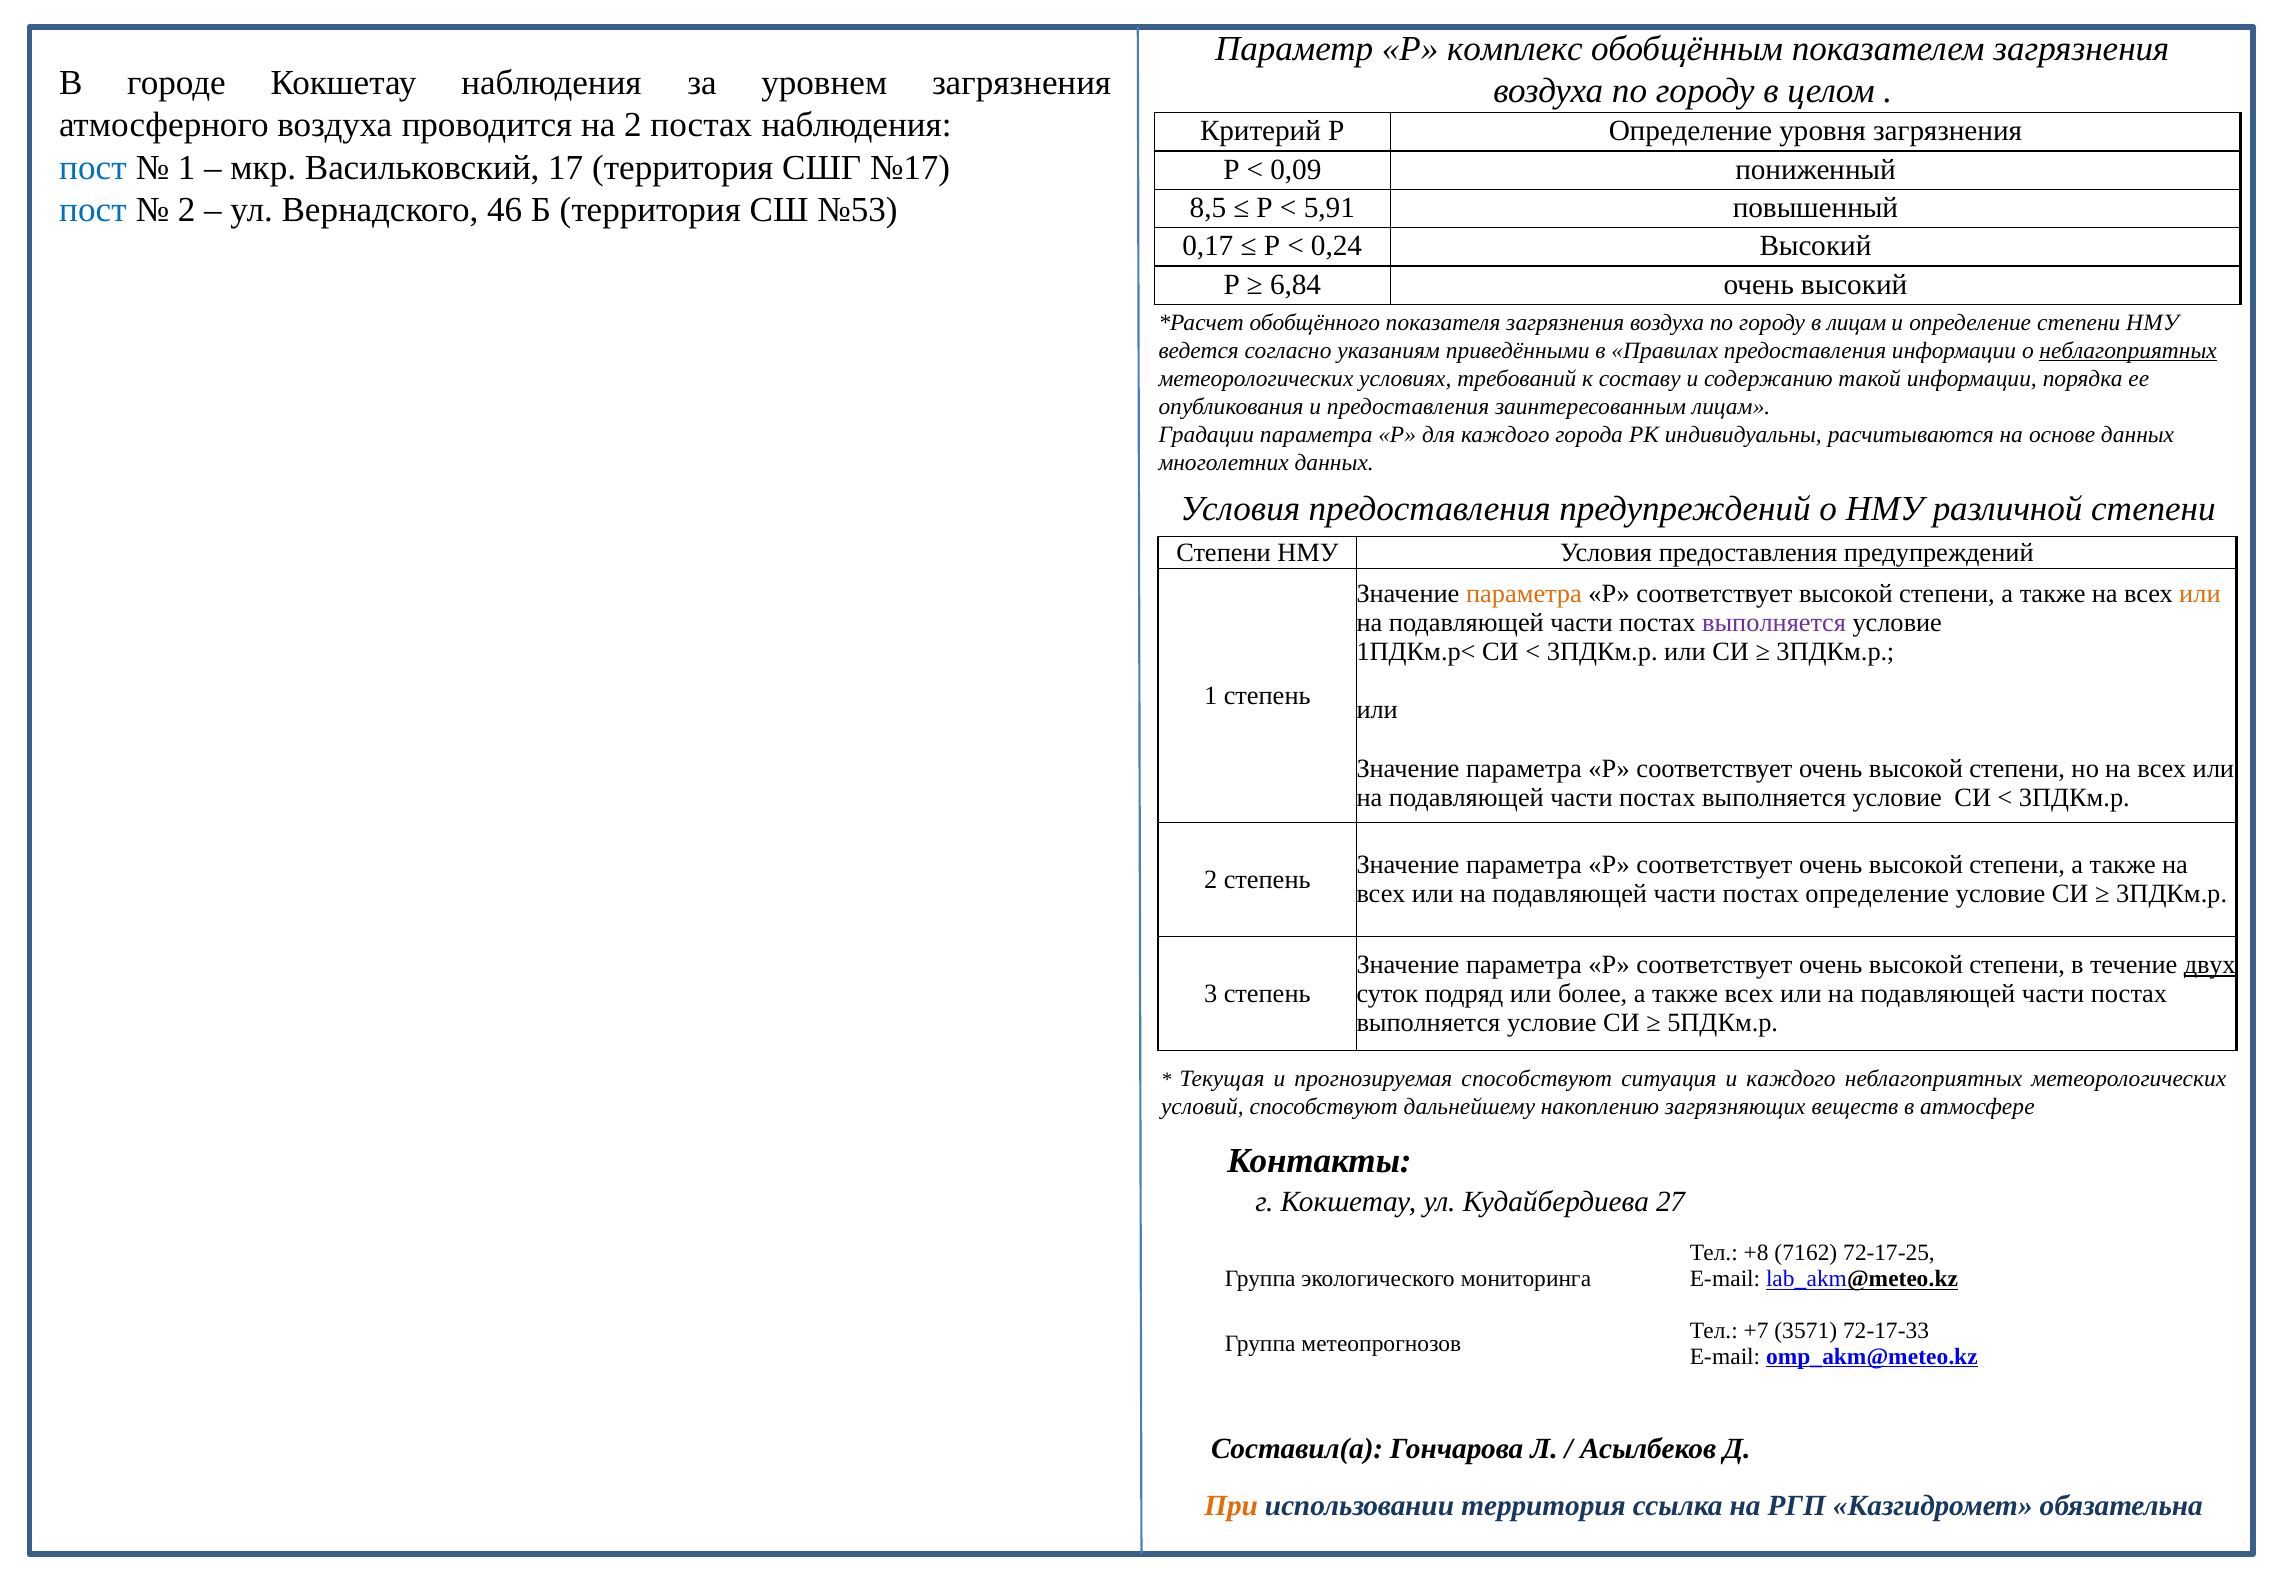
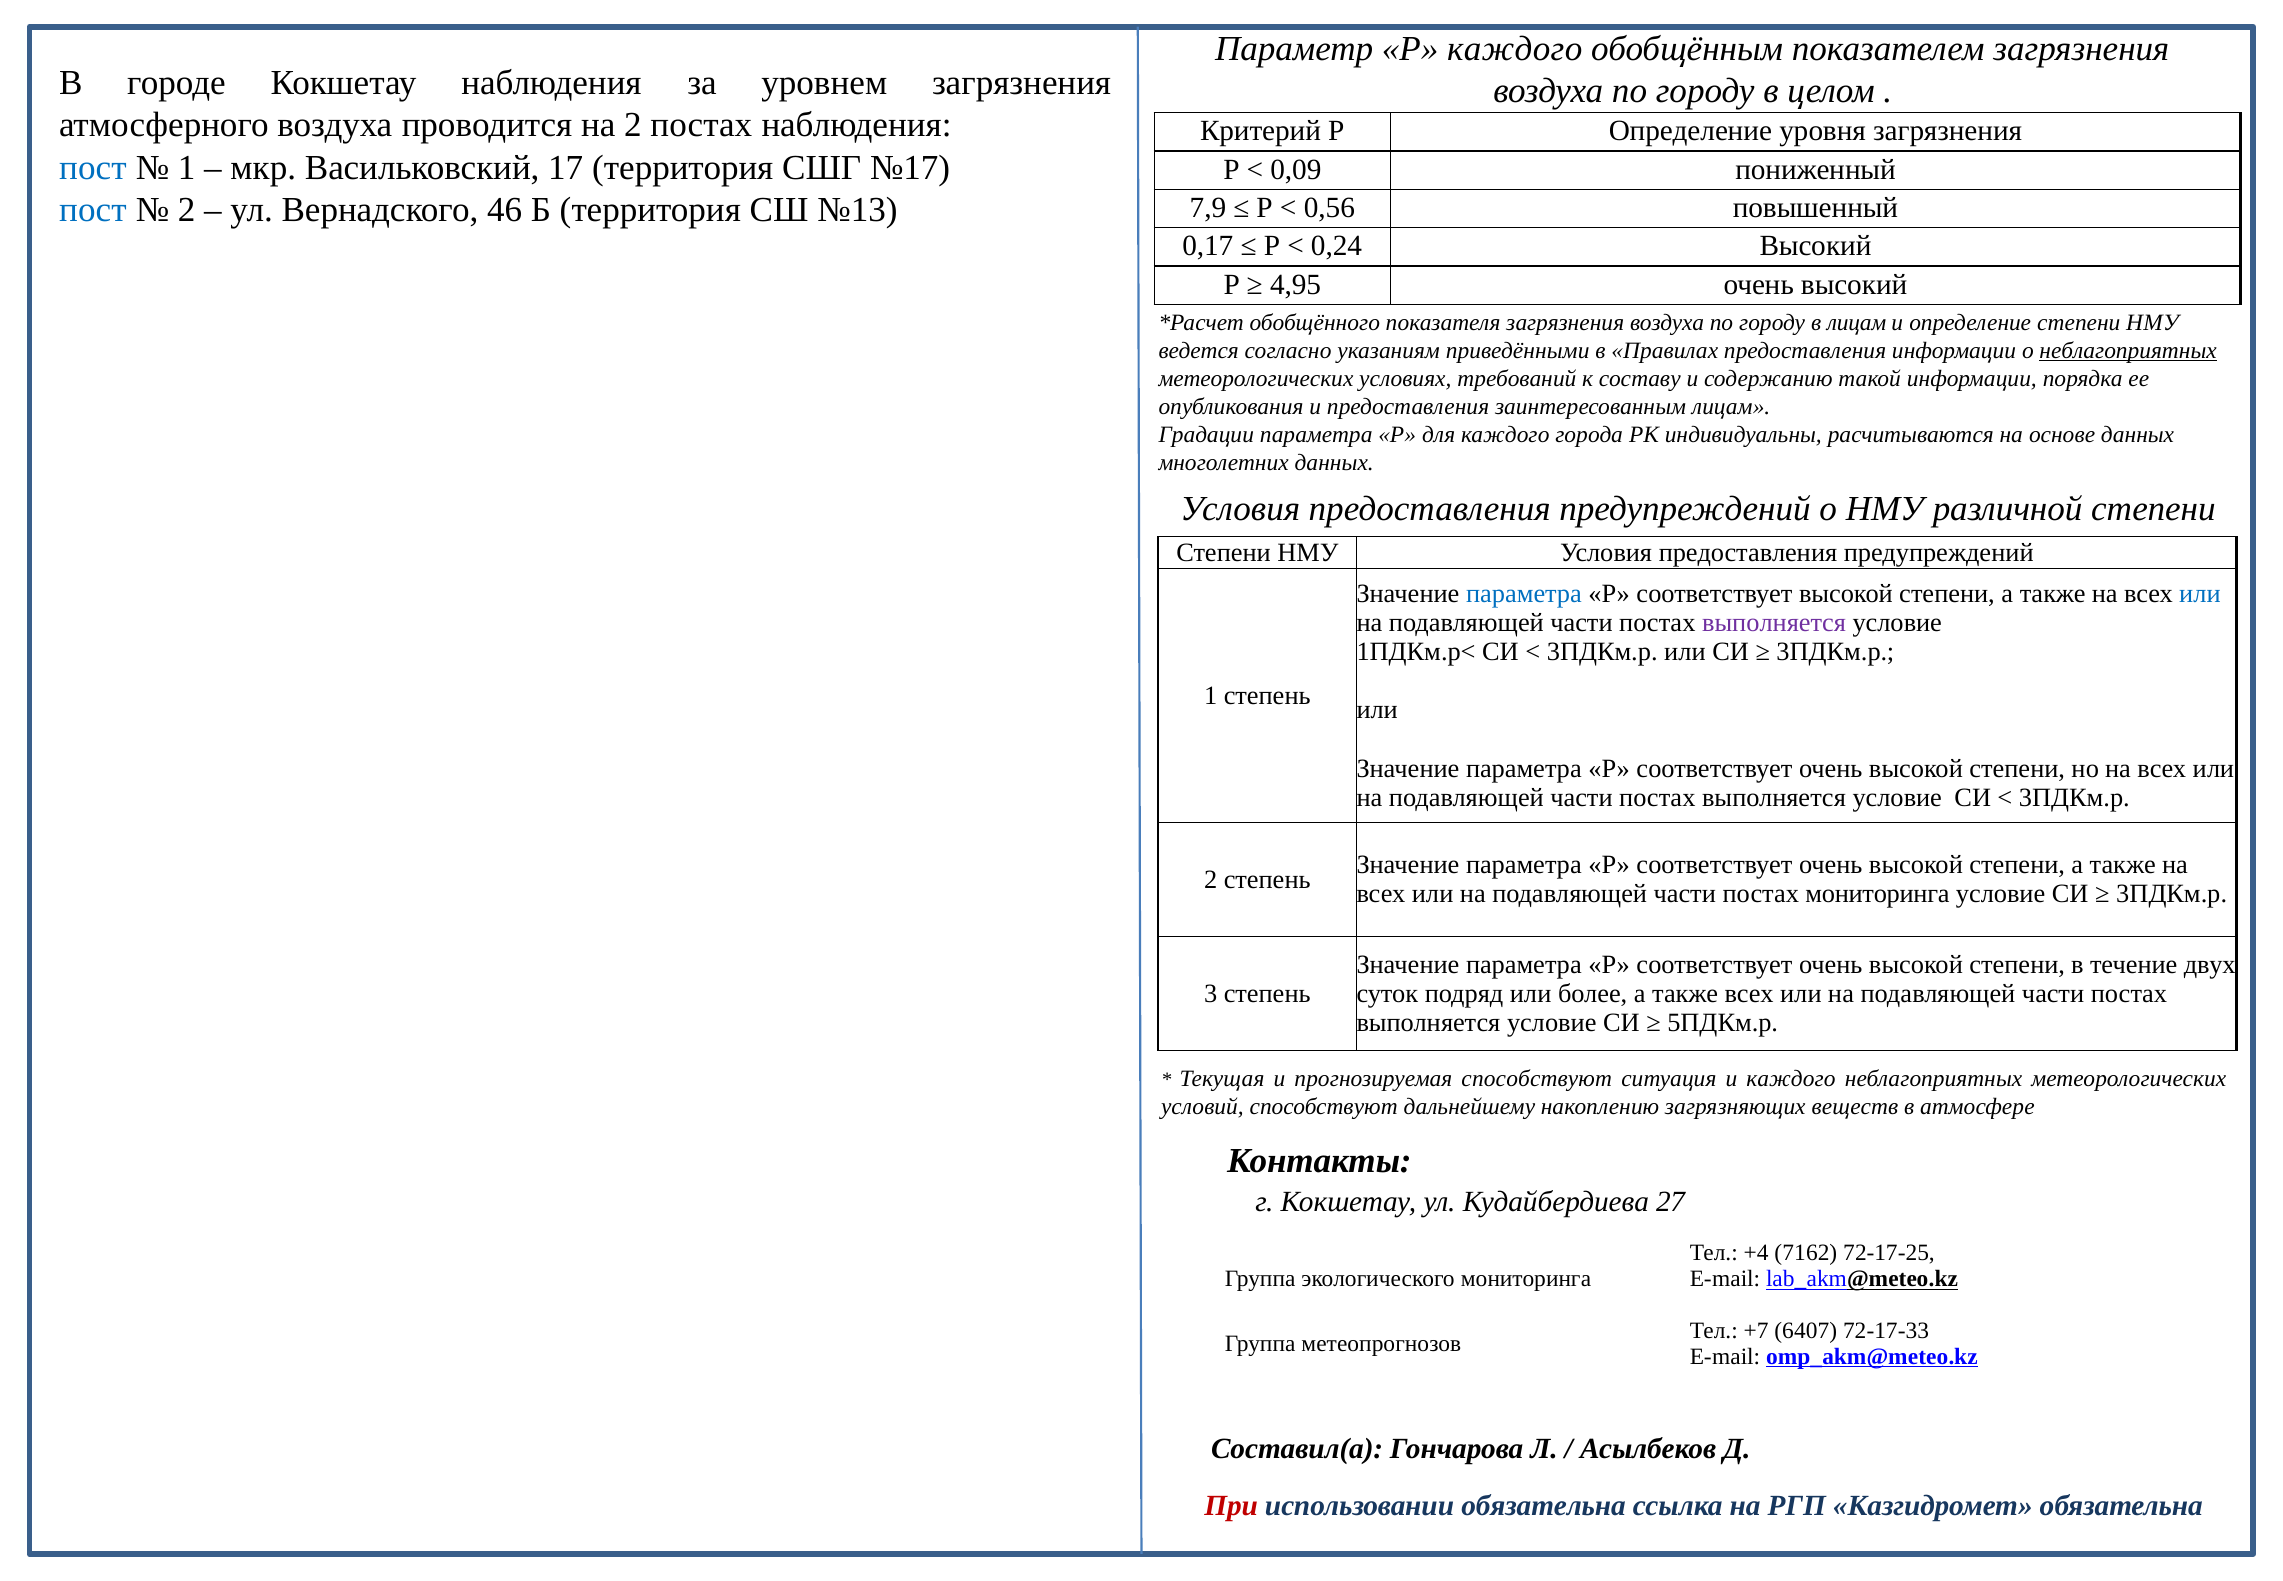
Р комплекс: комплекс -> каждого
№53: №53 -> №13
8,5: 8,5 -> 7,9
5,91: 5,91 -> 0,56
6,84: 6,84 -> 4,95
параметра at (1524, 593) colour: orange -> blue
или at (2200, 593) colour: orange -> blue
постах определение: определение -> мониторинга
двух underline: present -> none
+8: +8 -> +4
3571: 3571 -> 6407
При colour: orange -> red
использовании территория: территория -> обязательна
